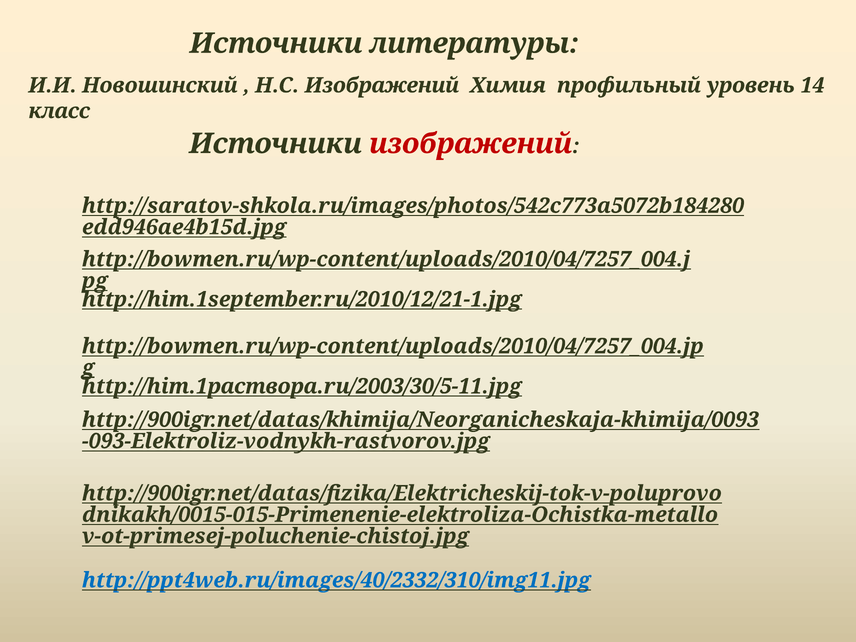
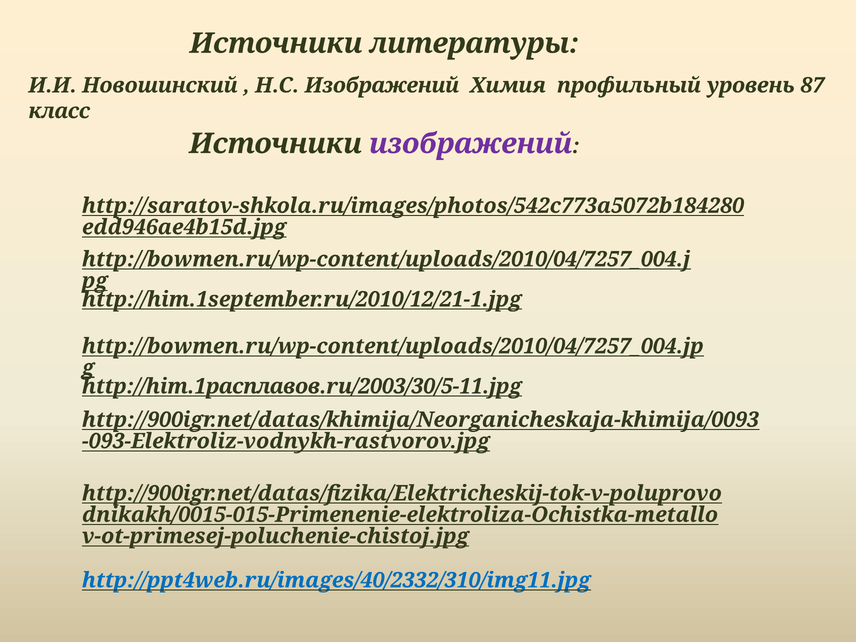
14: 14 -> 87
изображений at (471, 144) colour: red -> purple
http://him.1раствора.ru/2003/30/5-11.jpg: http://him.1раствора.ru/2003/30/5-11.jpg -> http://him.1расплавов.ru/2003/30/5-11.jpg
